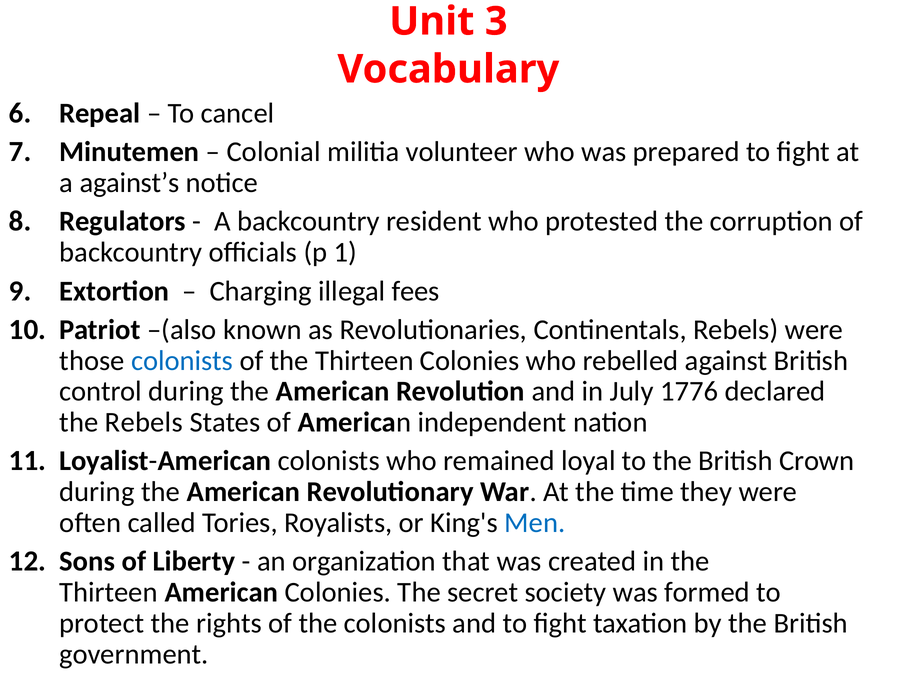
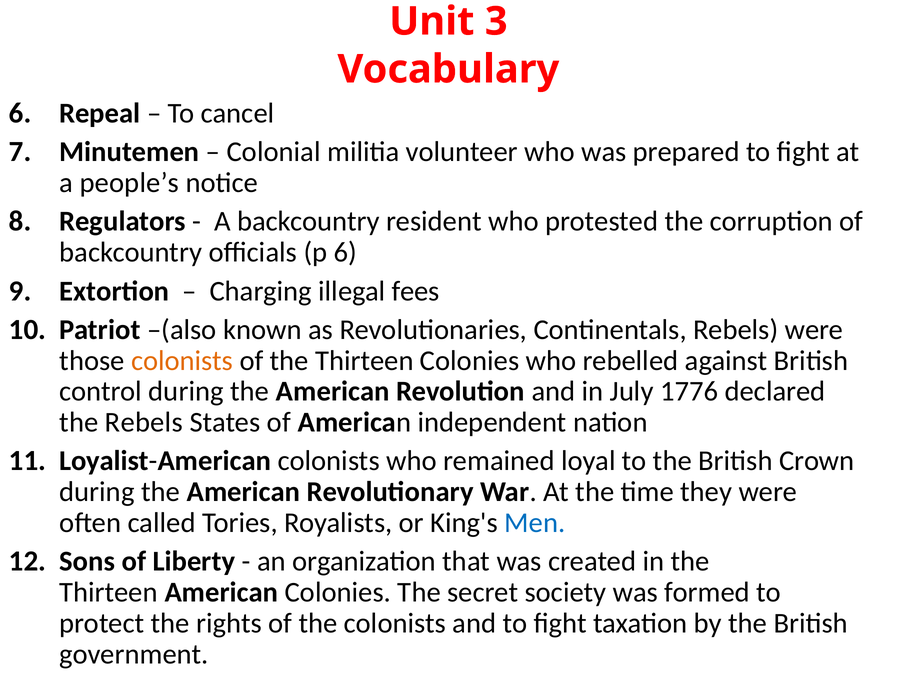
against’s: against’s -> people’s
p 1: 1 -> 6
colonists at (182, 360) colour: blue -> orange
